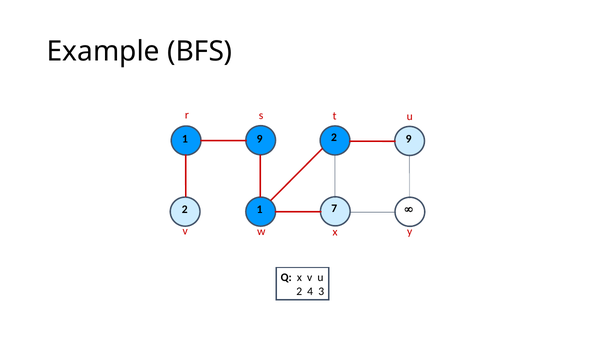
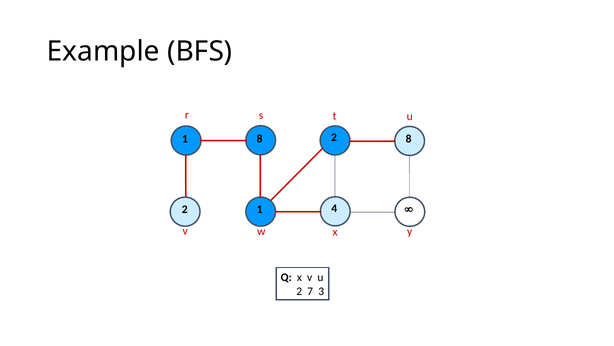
2 9: 9 -> 8
1 9: 9 -> 8
7: 7 -> 4
4: 4 -> 7
